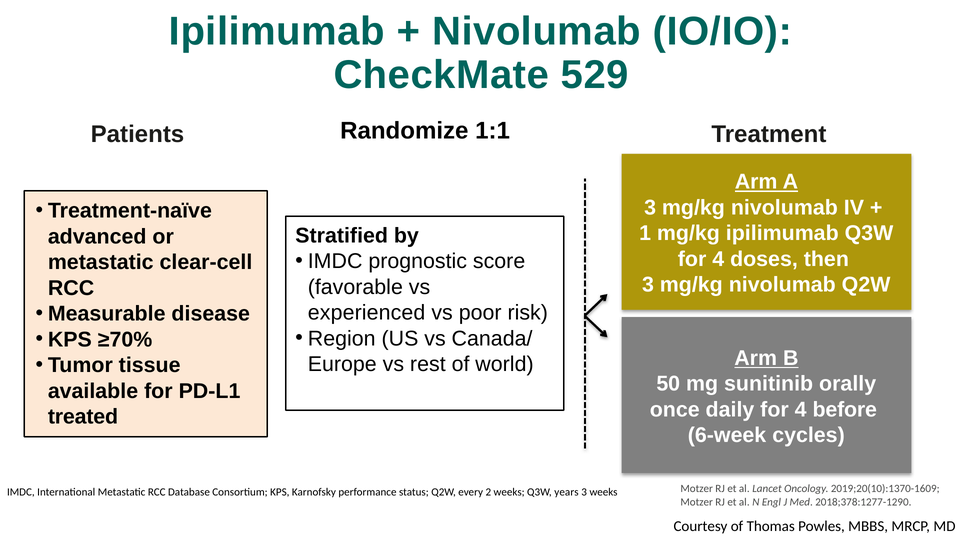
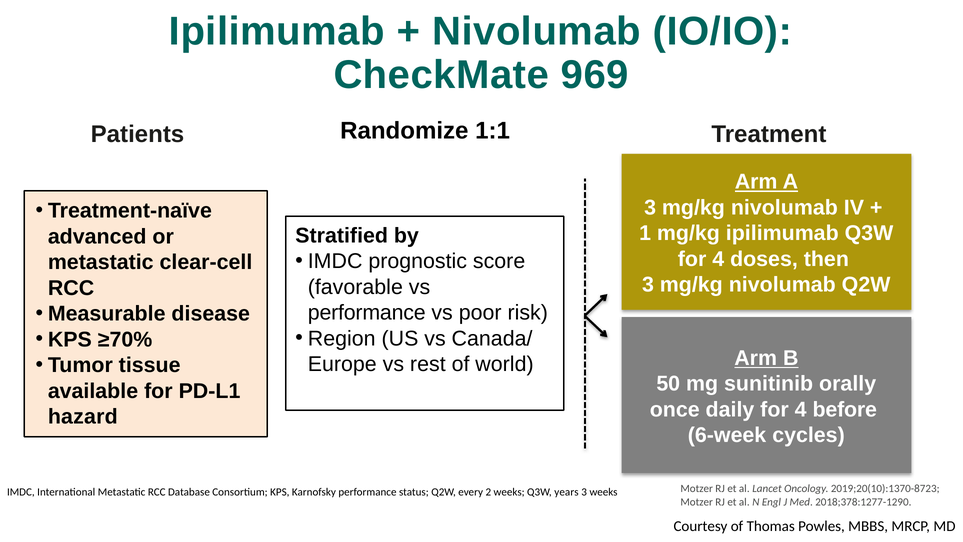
529: 529 -> 969
experienced at (367, 313): experienced -> performance
treated: treated -> hazard
2019;20(10):1370-1609: 2019;20(10):1370-1609 -> 2019;20(10):1370-8723
